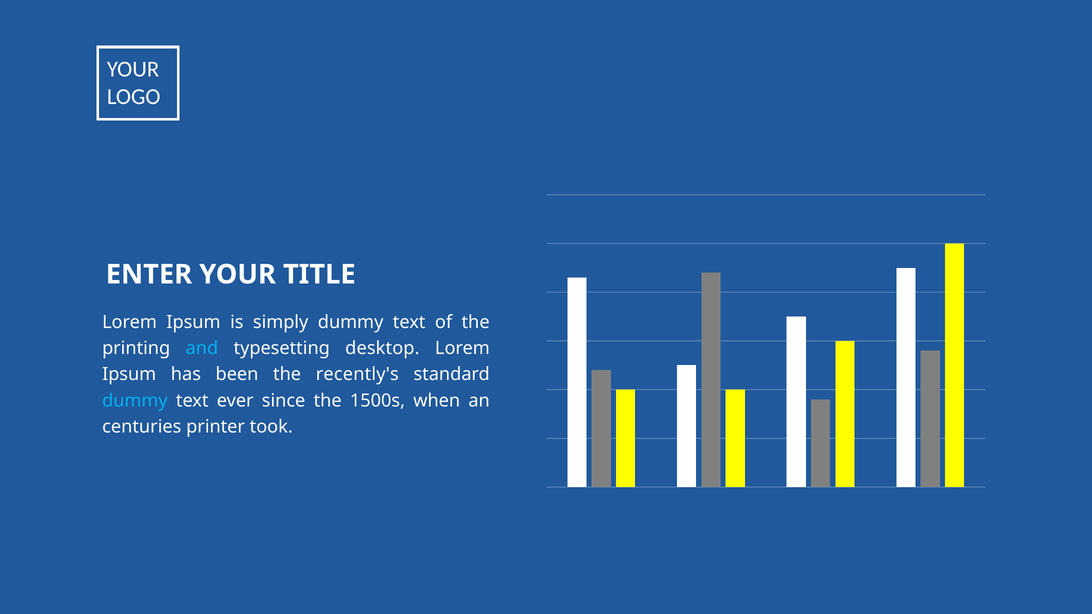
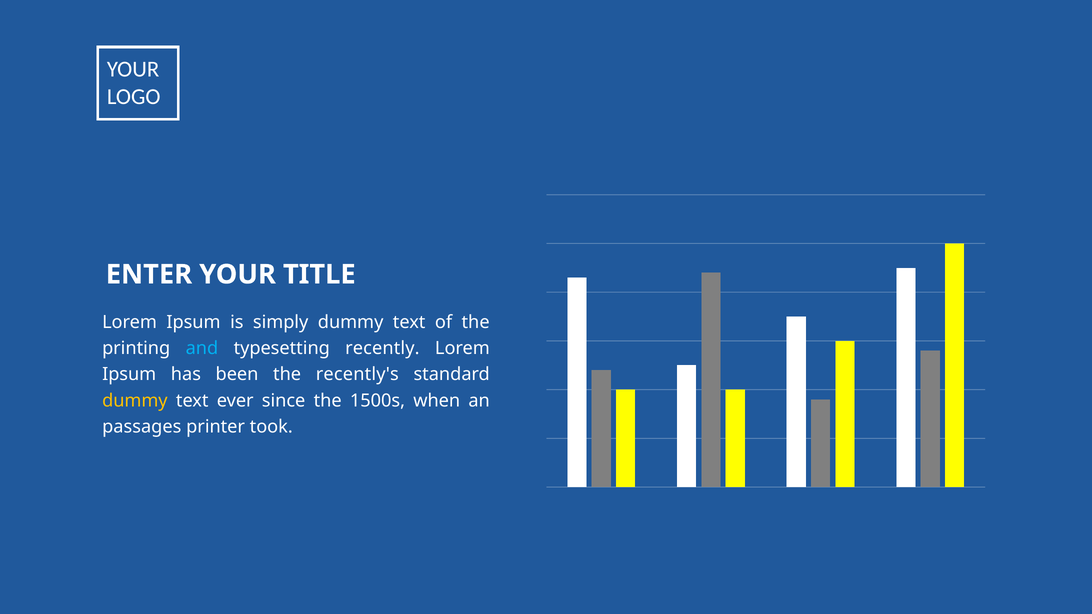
desktop: desktop -> recently
dummy at (135, 401) colour: light blue -> yellow
centuries: centuries -> passages
